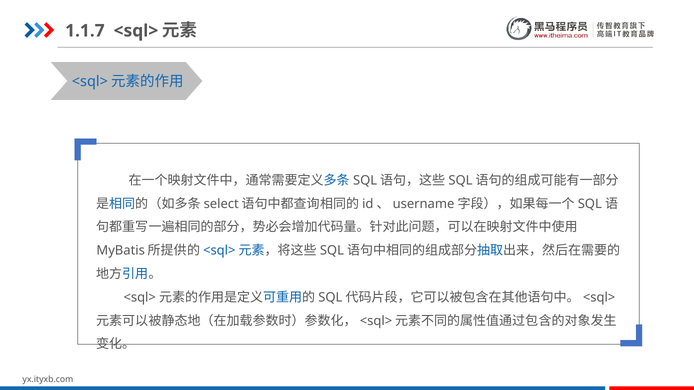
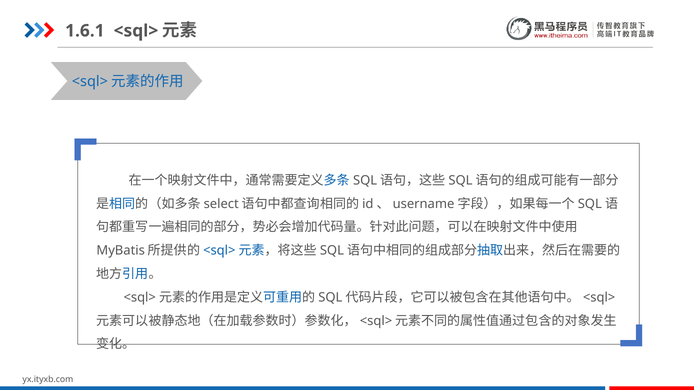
1.1.7: 1.1.7 -> 1.6.1
